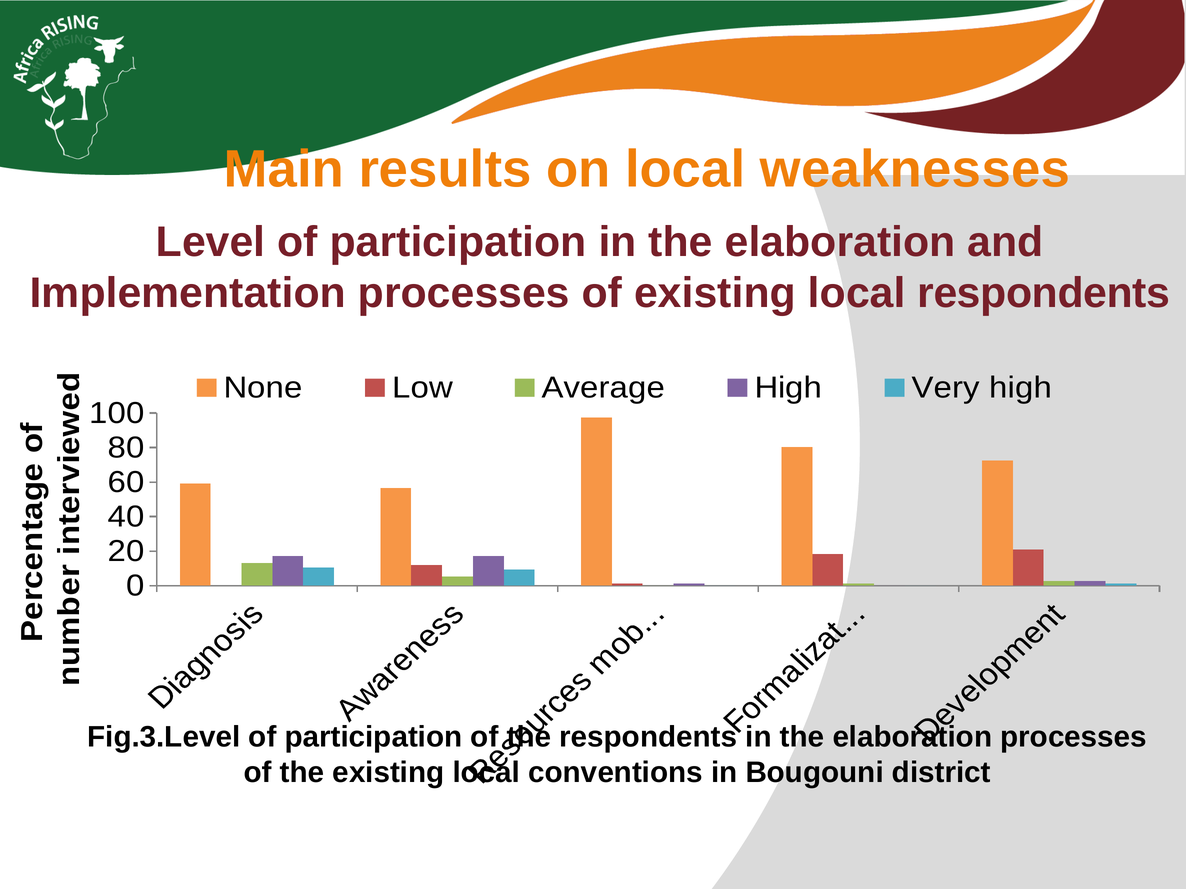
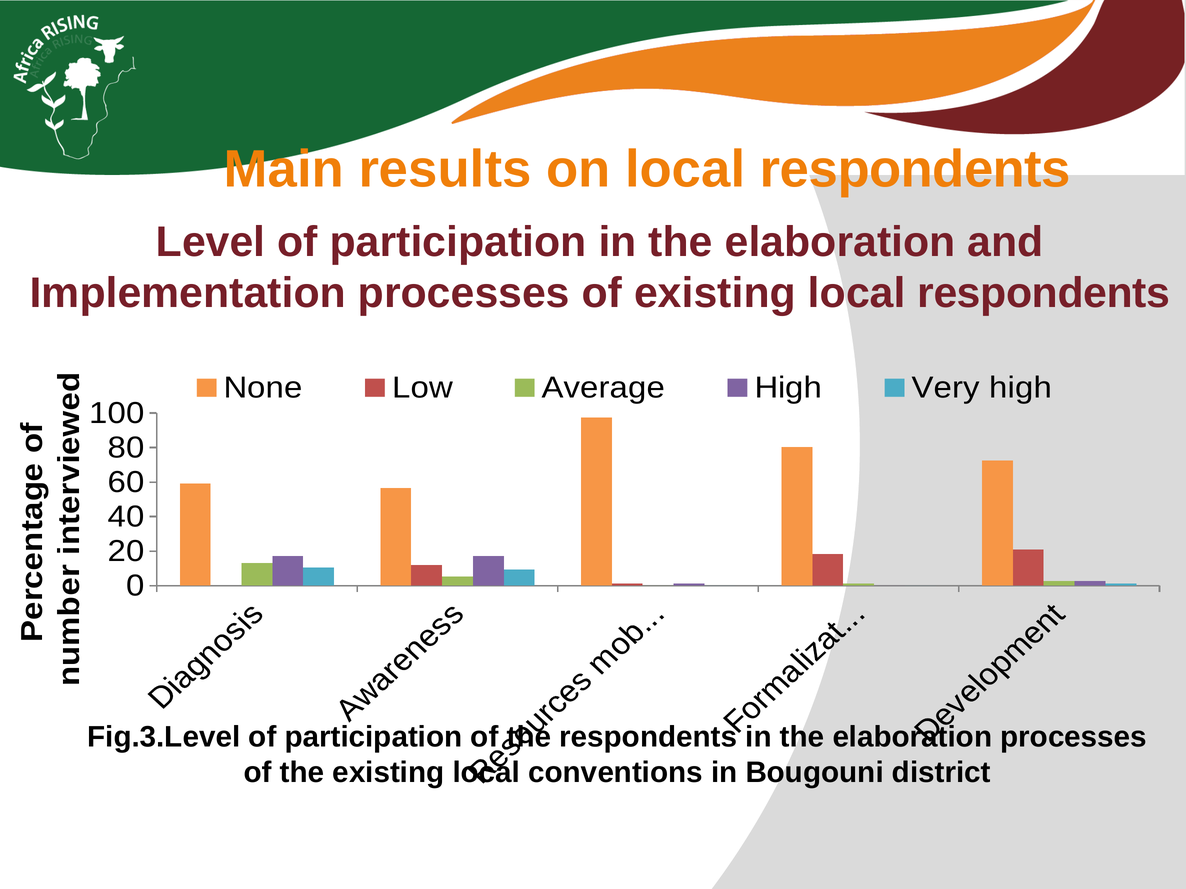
on local weaknesses: weaknesses -> respondents
